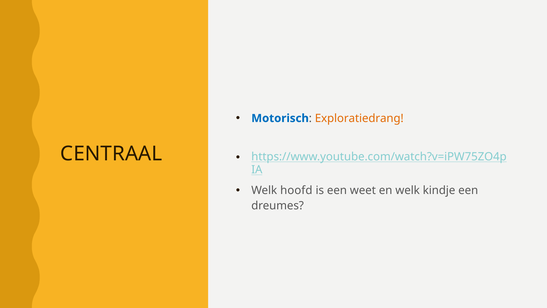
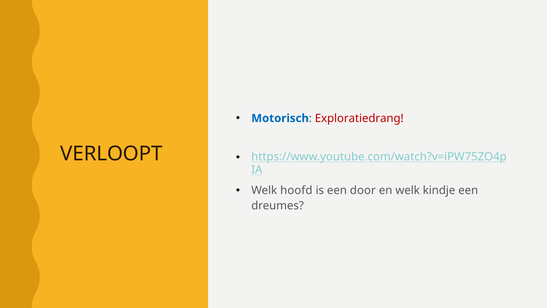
Exploratiedrang colour: orange -> red
CENTRAAL: CENTRAAL -> VERLOOPT
weet: weet -> door
